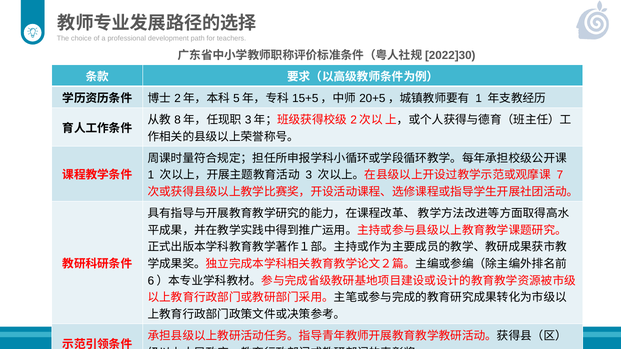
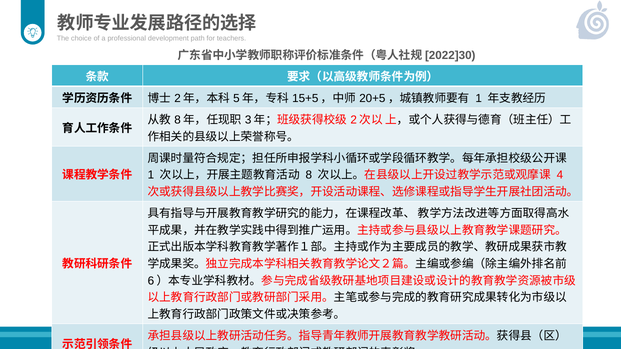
3: 3 -> 8
7: 7 -> 4
